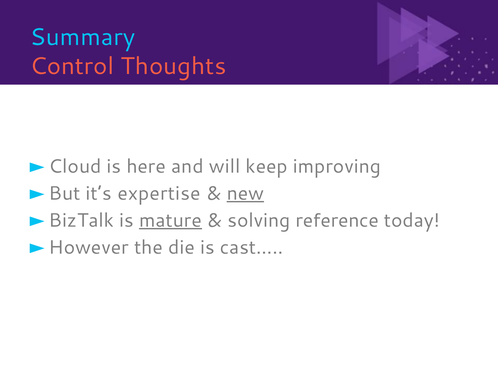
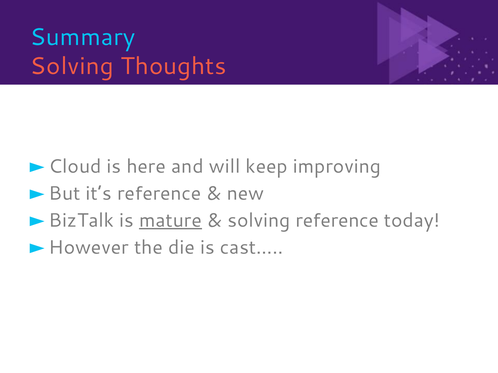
Control at (72, 66): Control -> Solving
it’s expertise: expertise -> reference
new underline: present -> none
